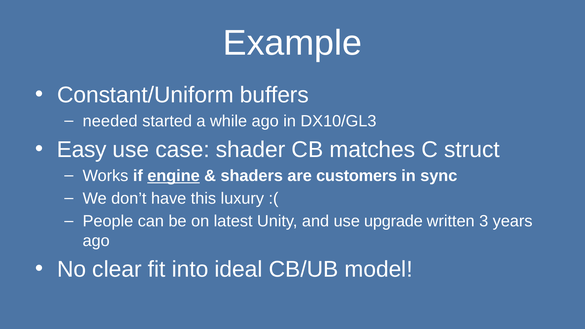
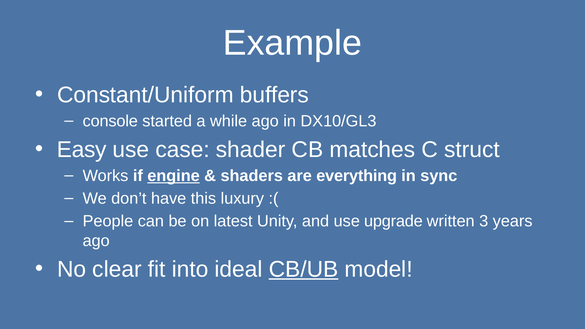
needed: needed -> console
customers: customers -> everything
CB/UB underline: none -> present
